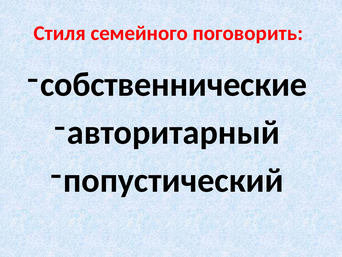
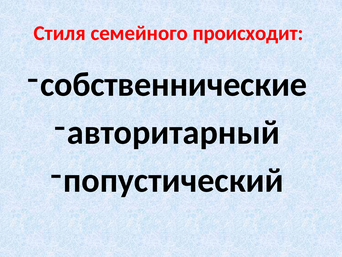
поговорить: поговорить -> происходит
